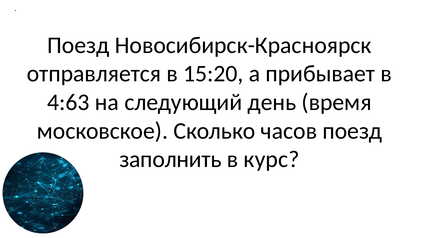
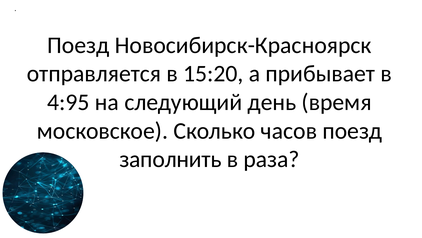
4:63: 4:63 -> 4:95
курс: курс -> раза
